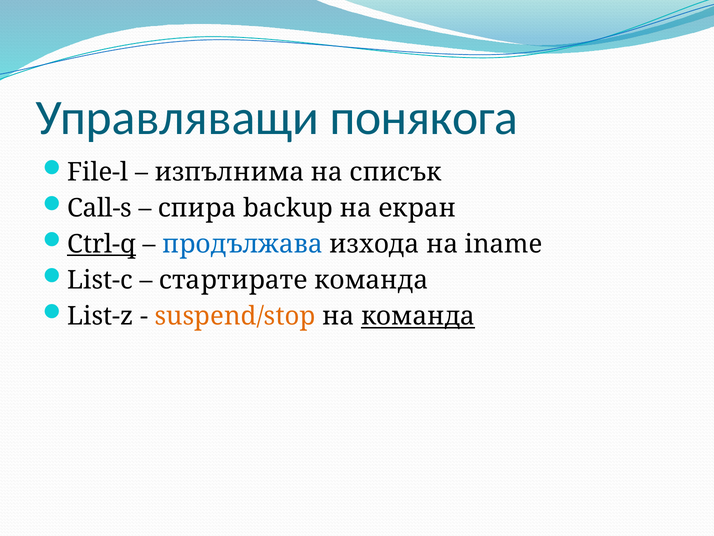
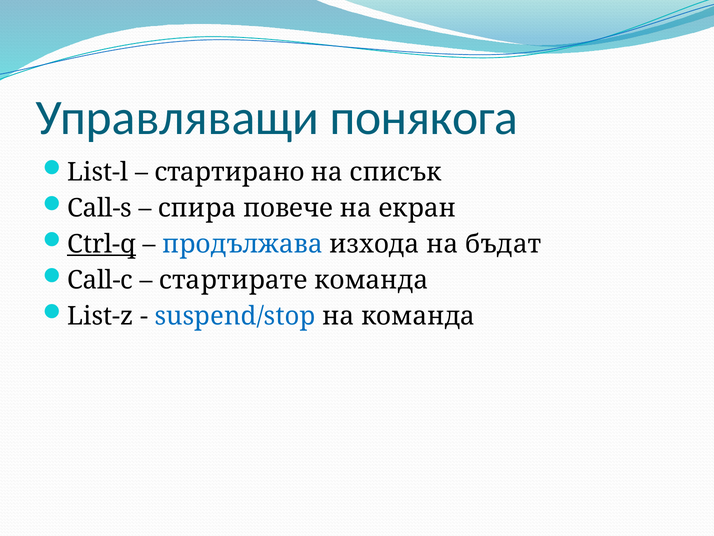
File-l: File-l -> List-l
изпълнима: изпълнима -> стартирано
backup: backup -> повече
iname: iname -> бъдат
List-c: List-c -> Call-c
suspend/stop colour: orange -> blue
команда at (418, 316) underline: present -> none
